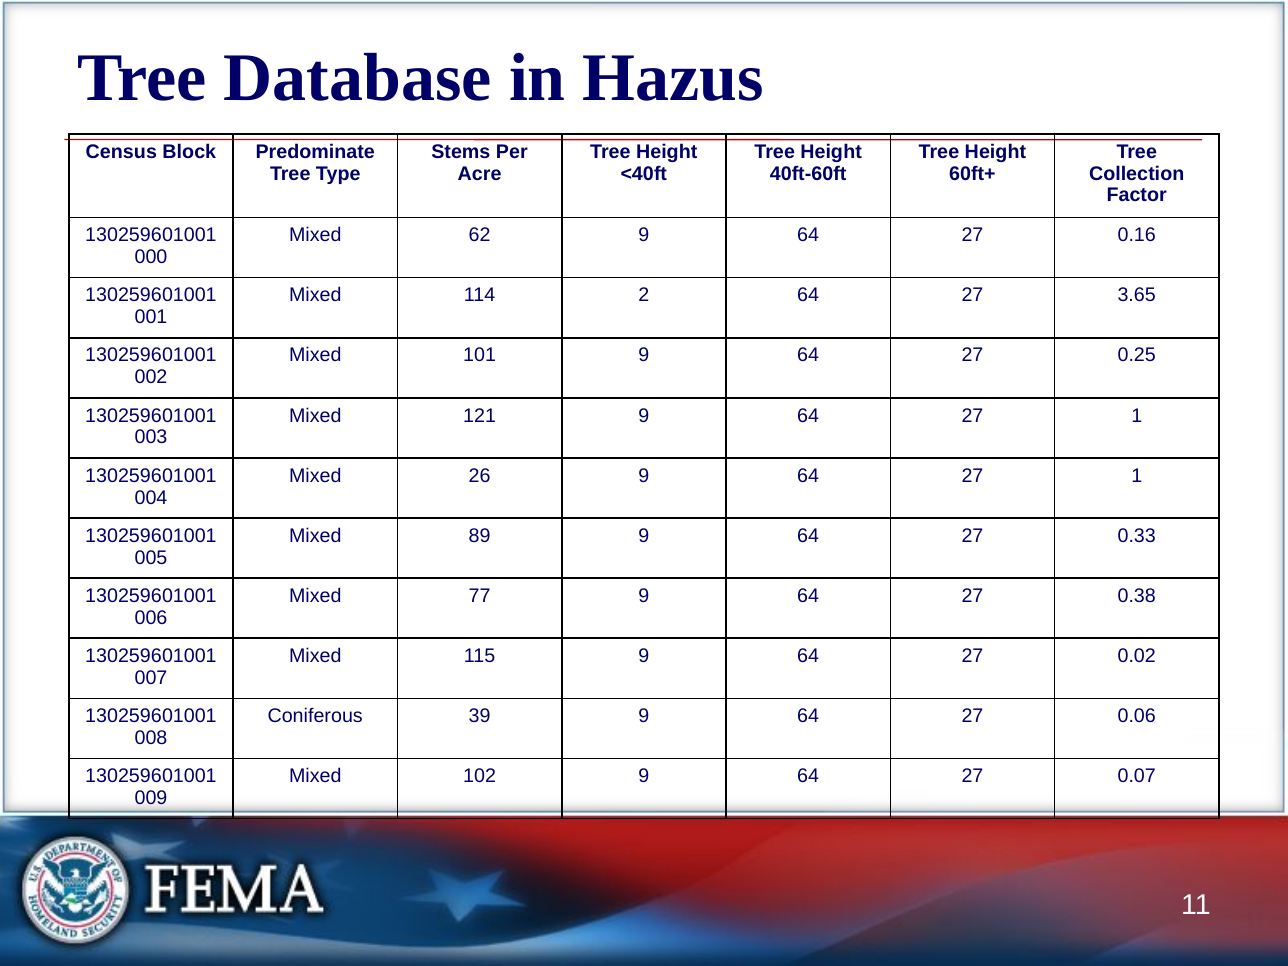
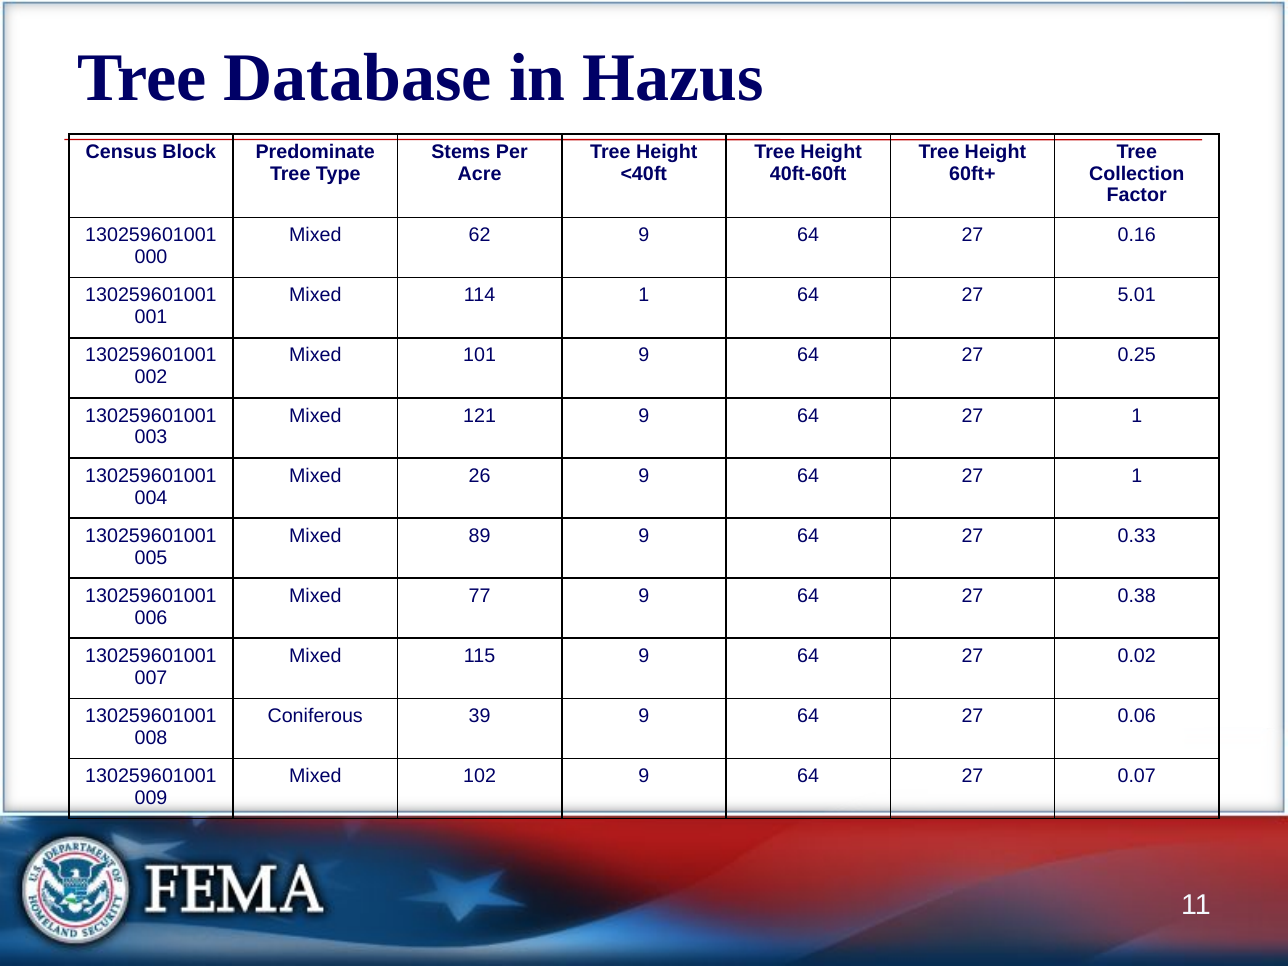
114 2: 2 -> 1
3.65: 3.65 -> 5.01
